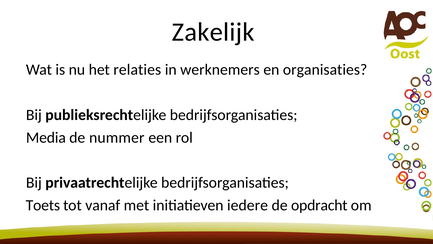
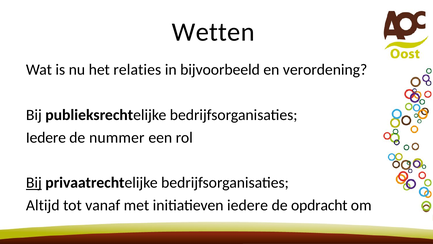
Zakelijk: Zakelijk -> Wetten
werknemers: werknemers -> bijvoorbeeld
organisaties: organisaties -> verordening
Media at (46, 137): Media -> Iedere
Bij at (34, 182) underline: none -> present
Toets: Toets -> Altijd
